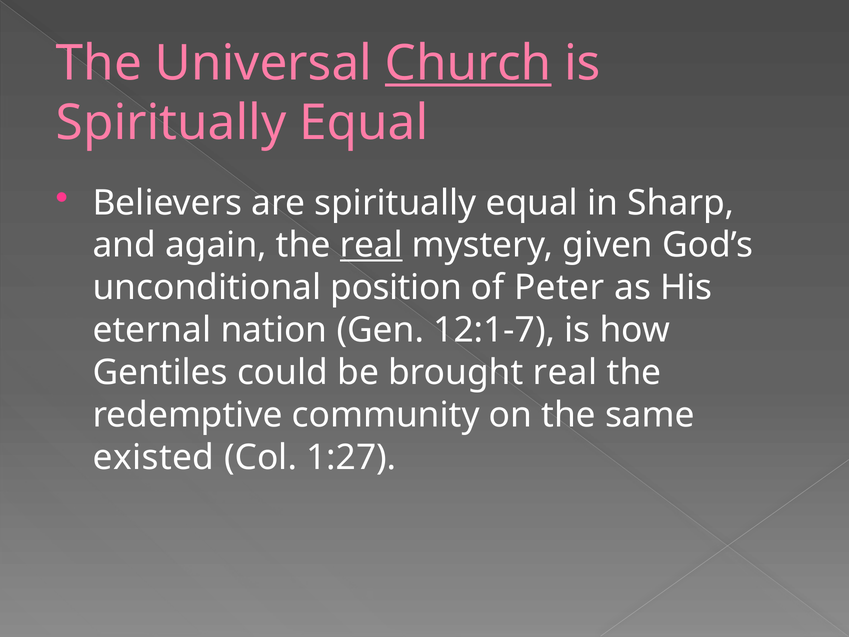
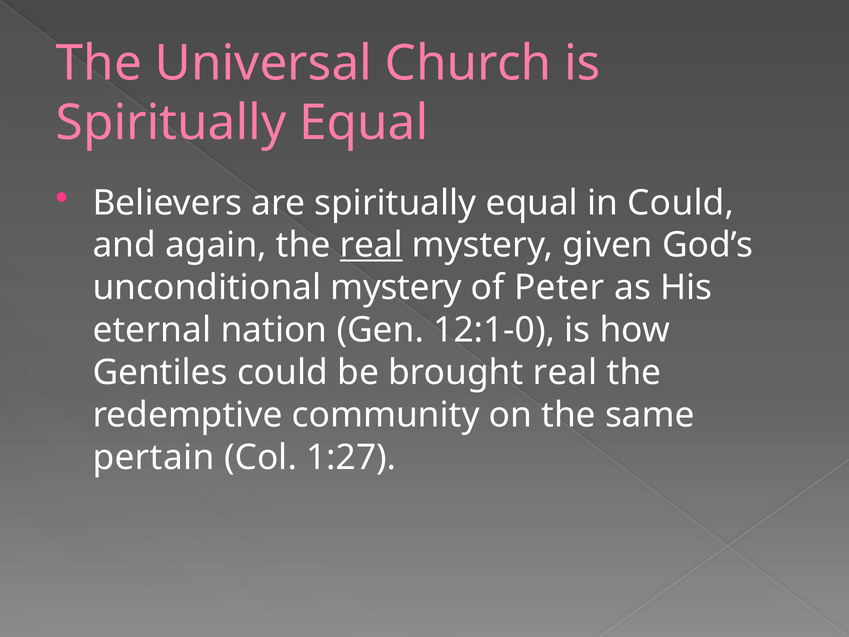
Church underline: present -> none
in Sharp: Sharp -> Could
unconditional position: position -> mystery
12:1-7: 12:1-7 -> 12:1-0
existed: existed -> pertain
